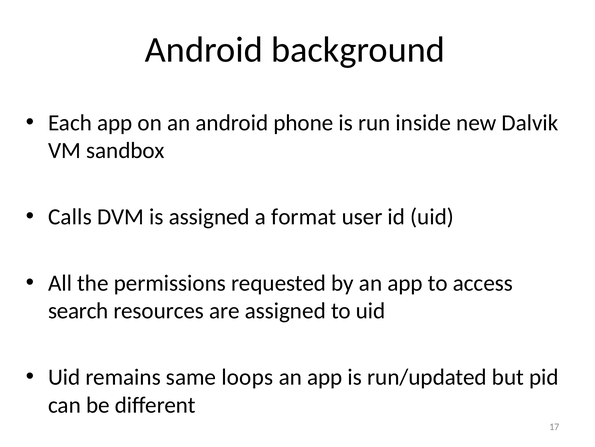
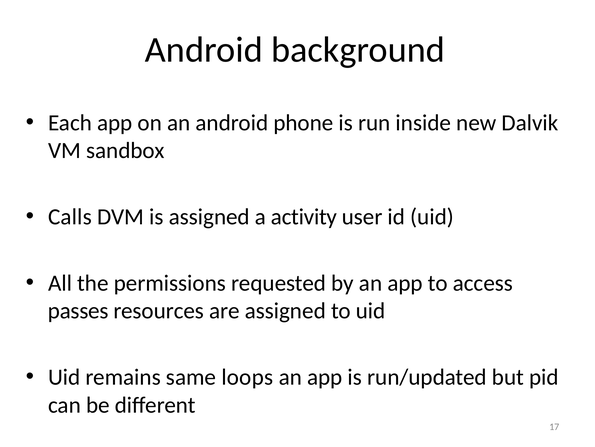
format: format -> activity
search: search -> passes
